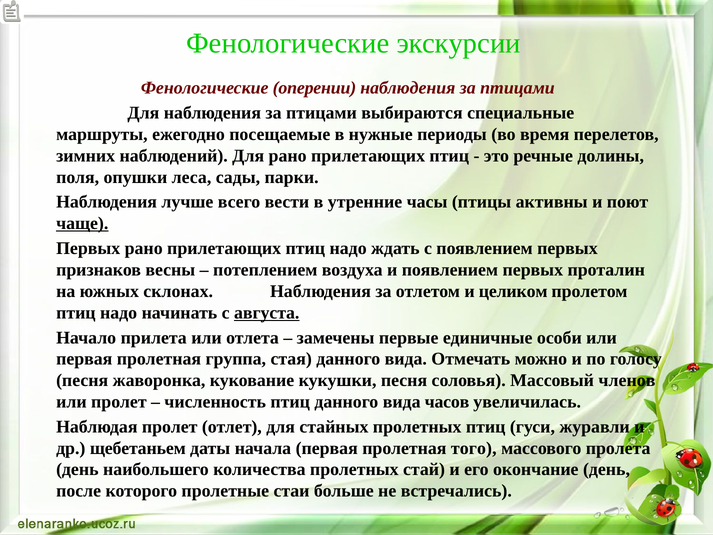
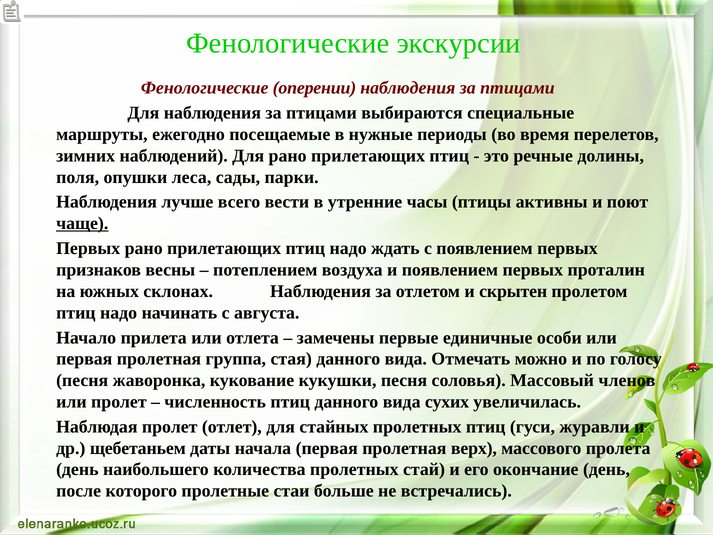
целиком: целиком -> скрытен
августа underline: present -> none
часов: часов -> сухих
того: того -> верх
